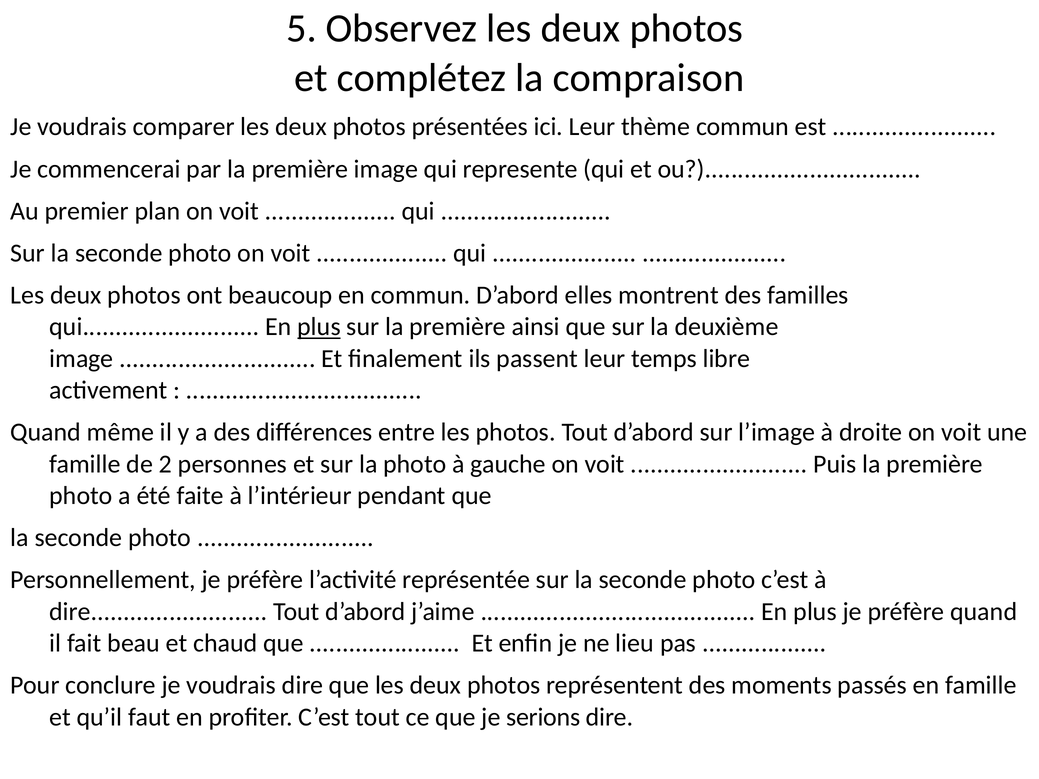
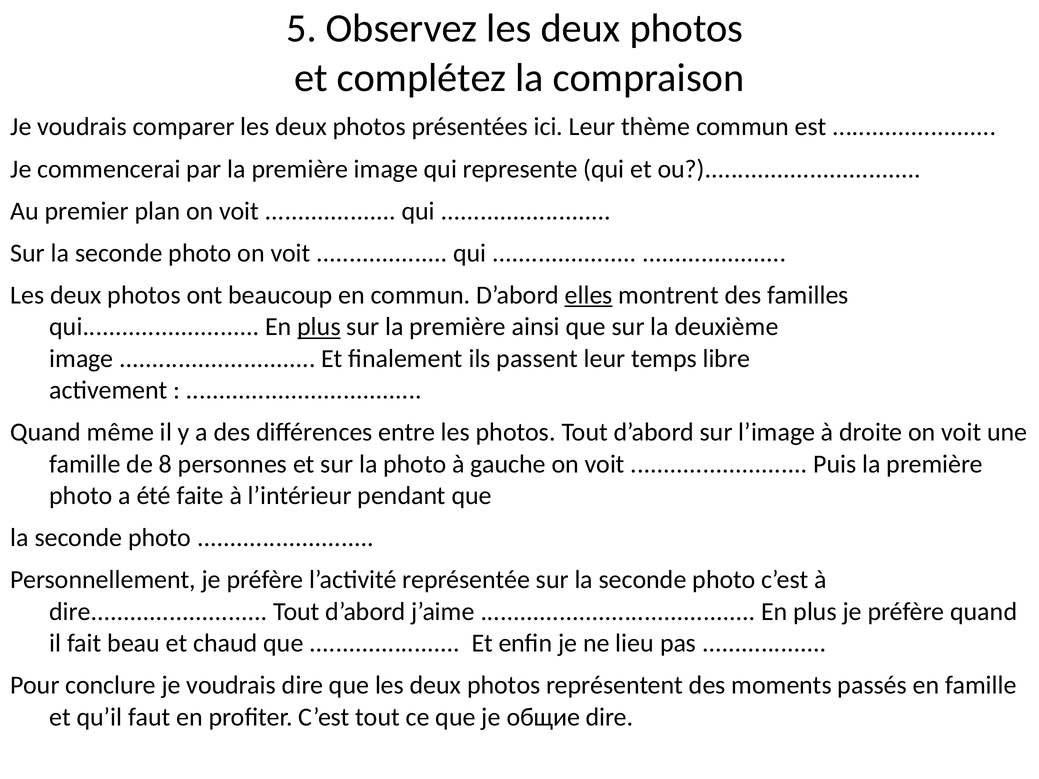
elles underline: none -> present
2: 2 -> 8
serions: serions -> общие
